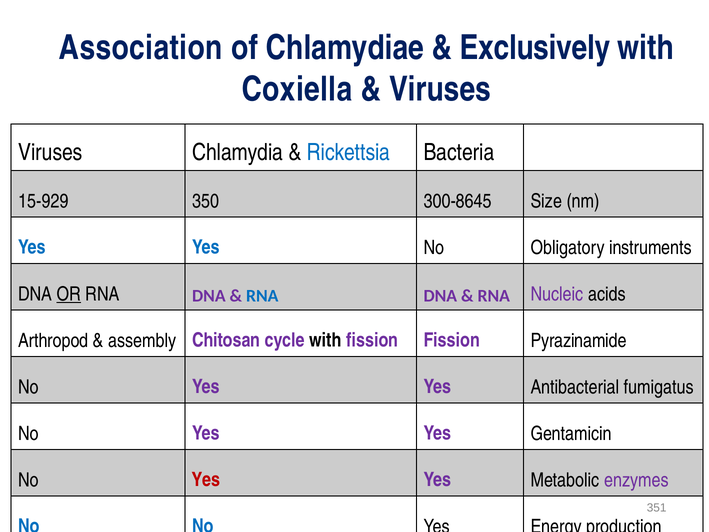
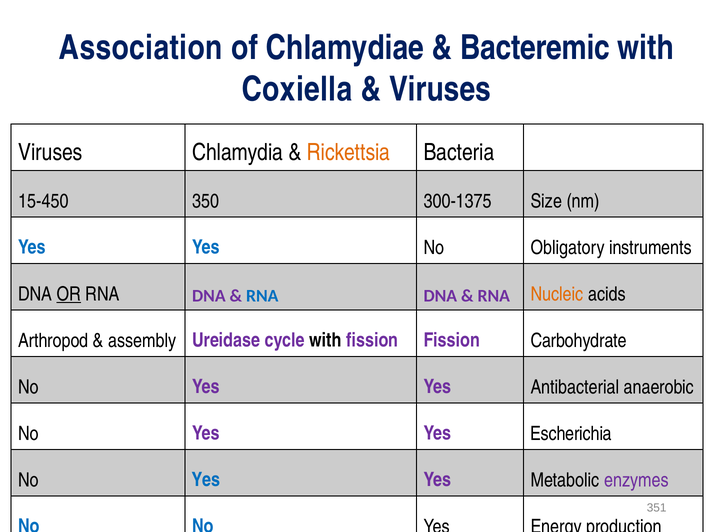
Exclusively: Exclusively -> Bacteremic
Rickettsia colour: blue -> orange
15-929: 15-929 -> 15-450
300-8645: 300-8645 -> 300-1375
Nucleic colour: purple -> orange
Chitosan: Chitosan -> Ureidase
Pyrazinamide: Pyrazinamide -> Carbohydrate
fumigatus: fumigatus -> anaerobic
Gentamicin: Gentamicin -> Escherichia
Yes at (206, 480) colour: red -> blue
